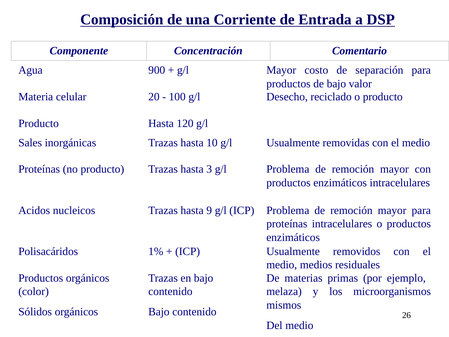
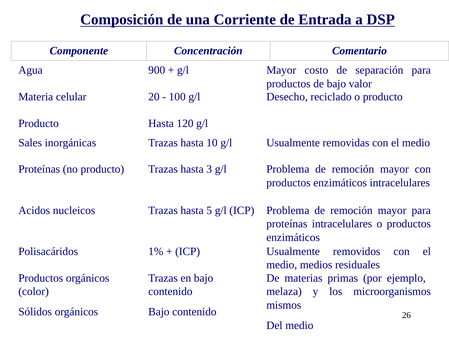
9: 9 -> 5
